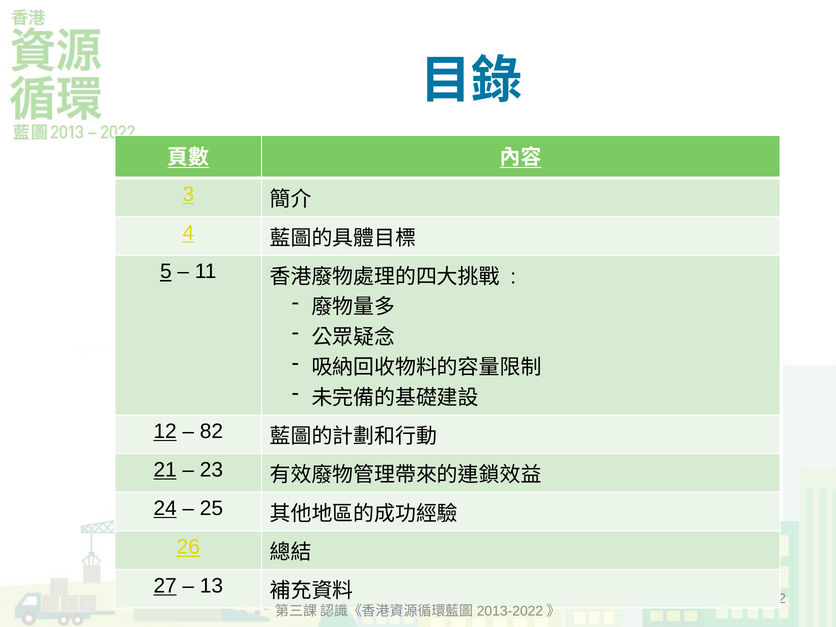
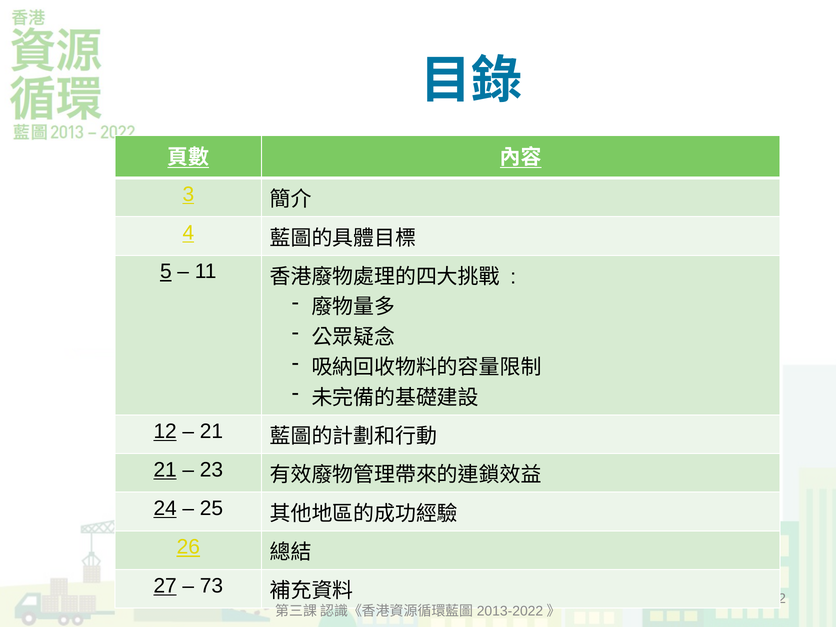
82 at (211, 431): 82 -> 21
13: 13 -> 73
